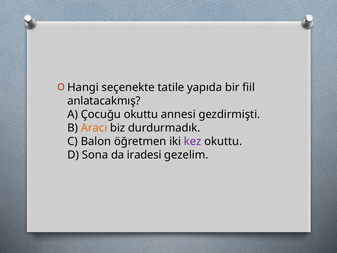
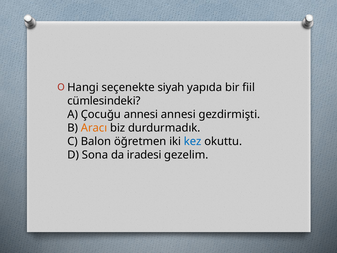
tatile: tatile -> siyah
anlatacakmış: anlatacakmış -> cümlesindeki
Çocuğu okuttu: okuttu -> annesi
kez colour: purple -> blue
